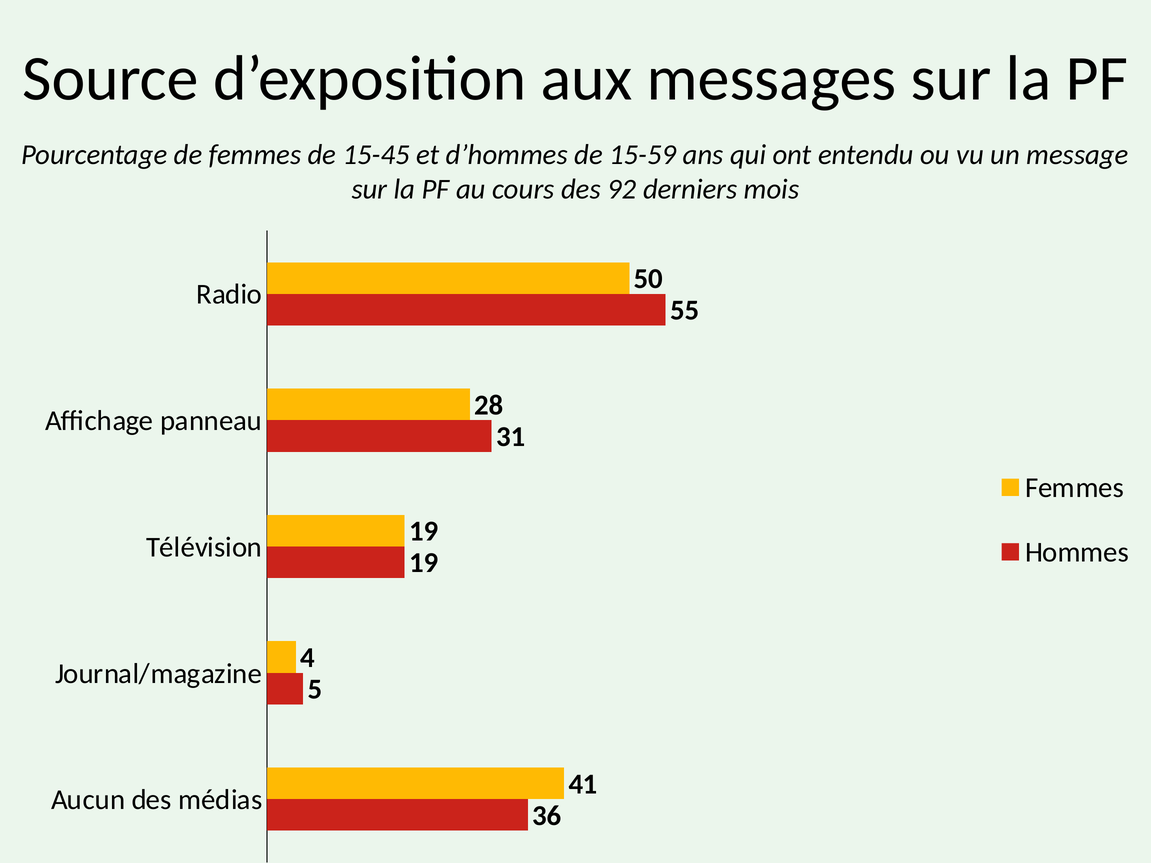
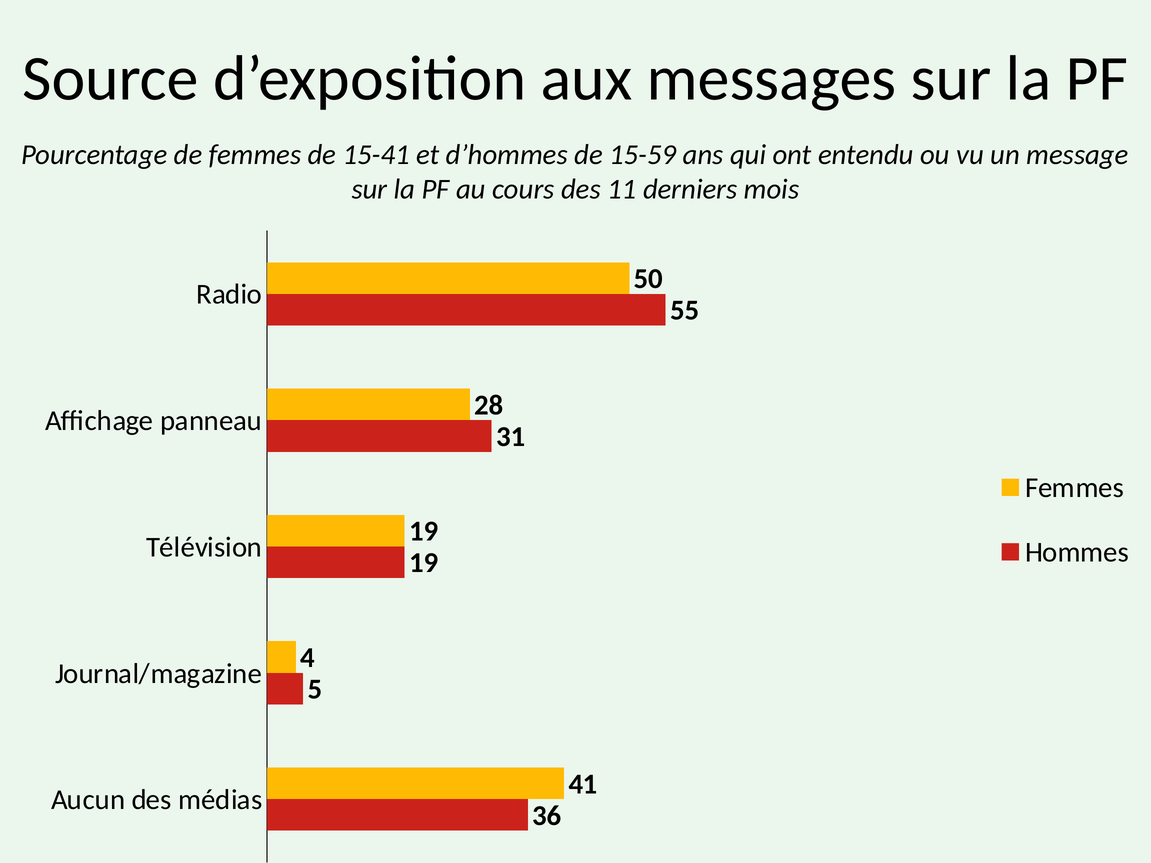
15-45: 15-45 -> 15-41
92: 92 -> 11
